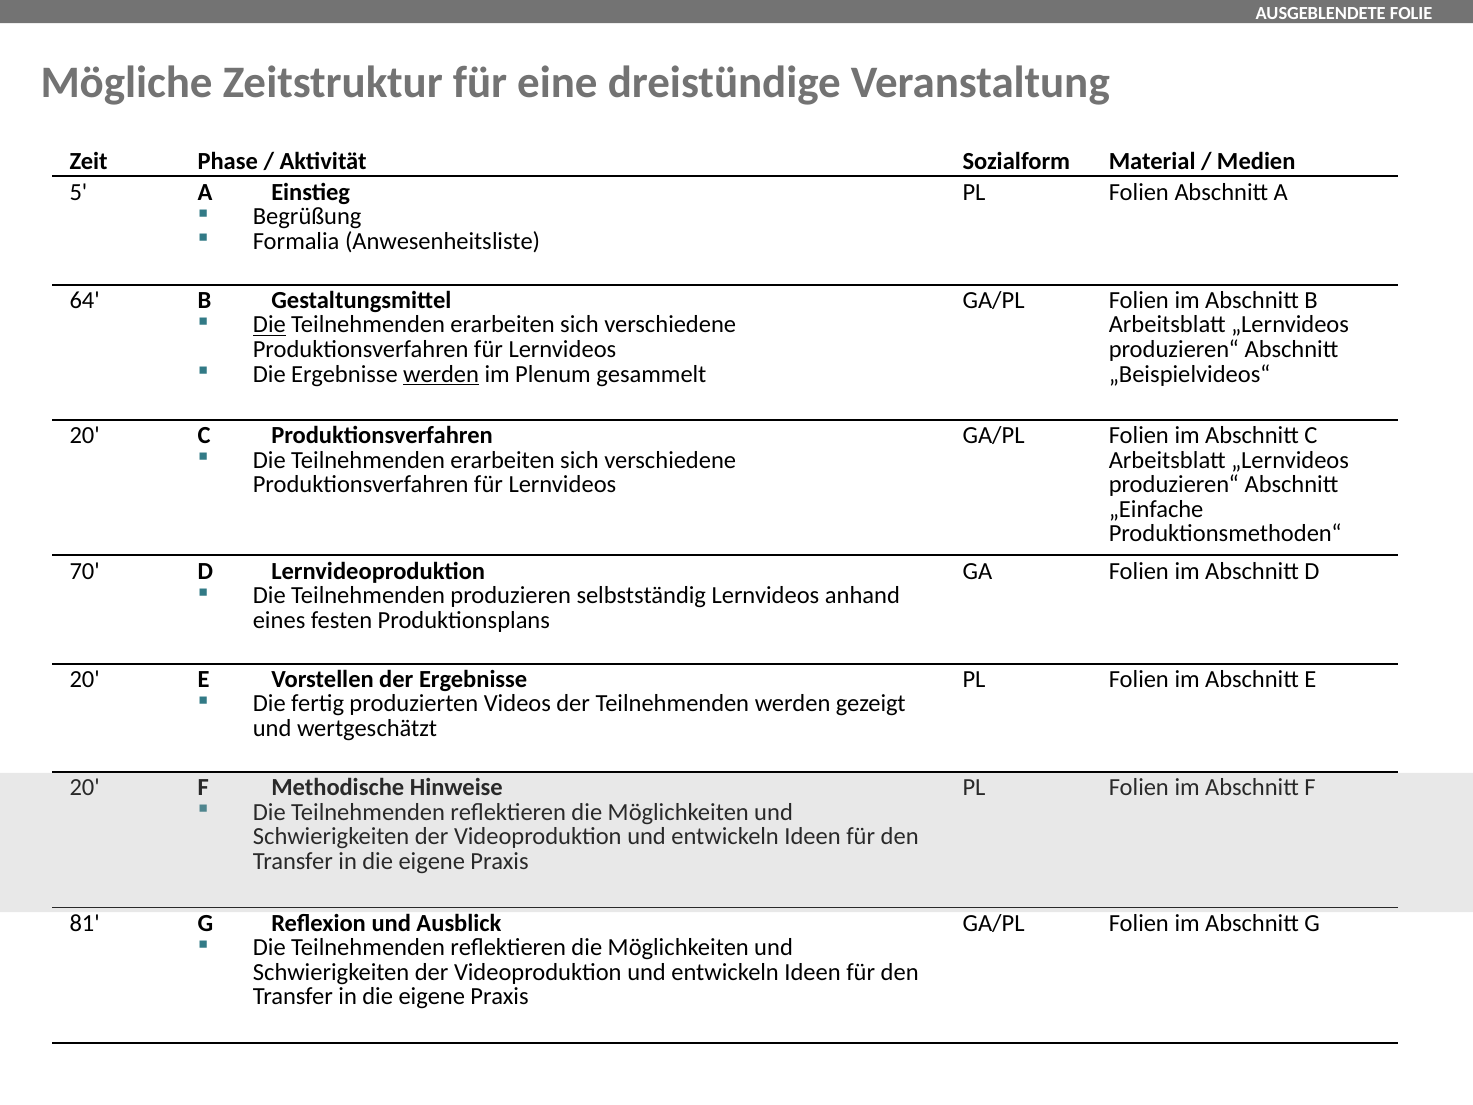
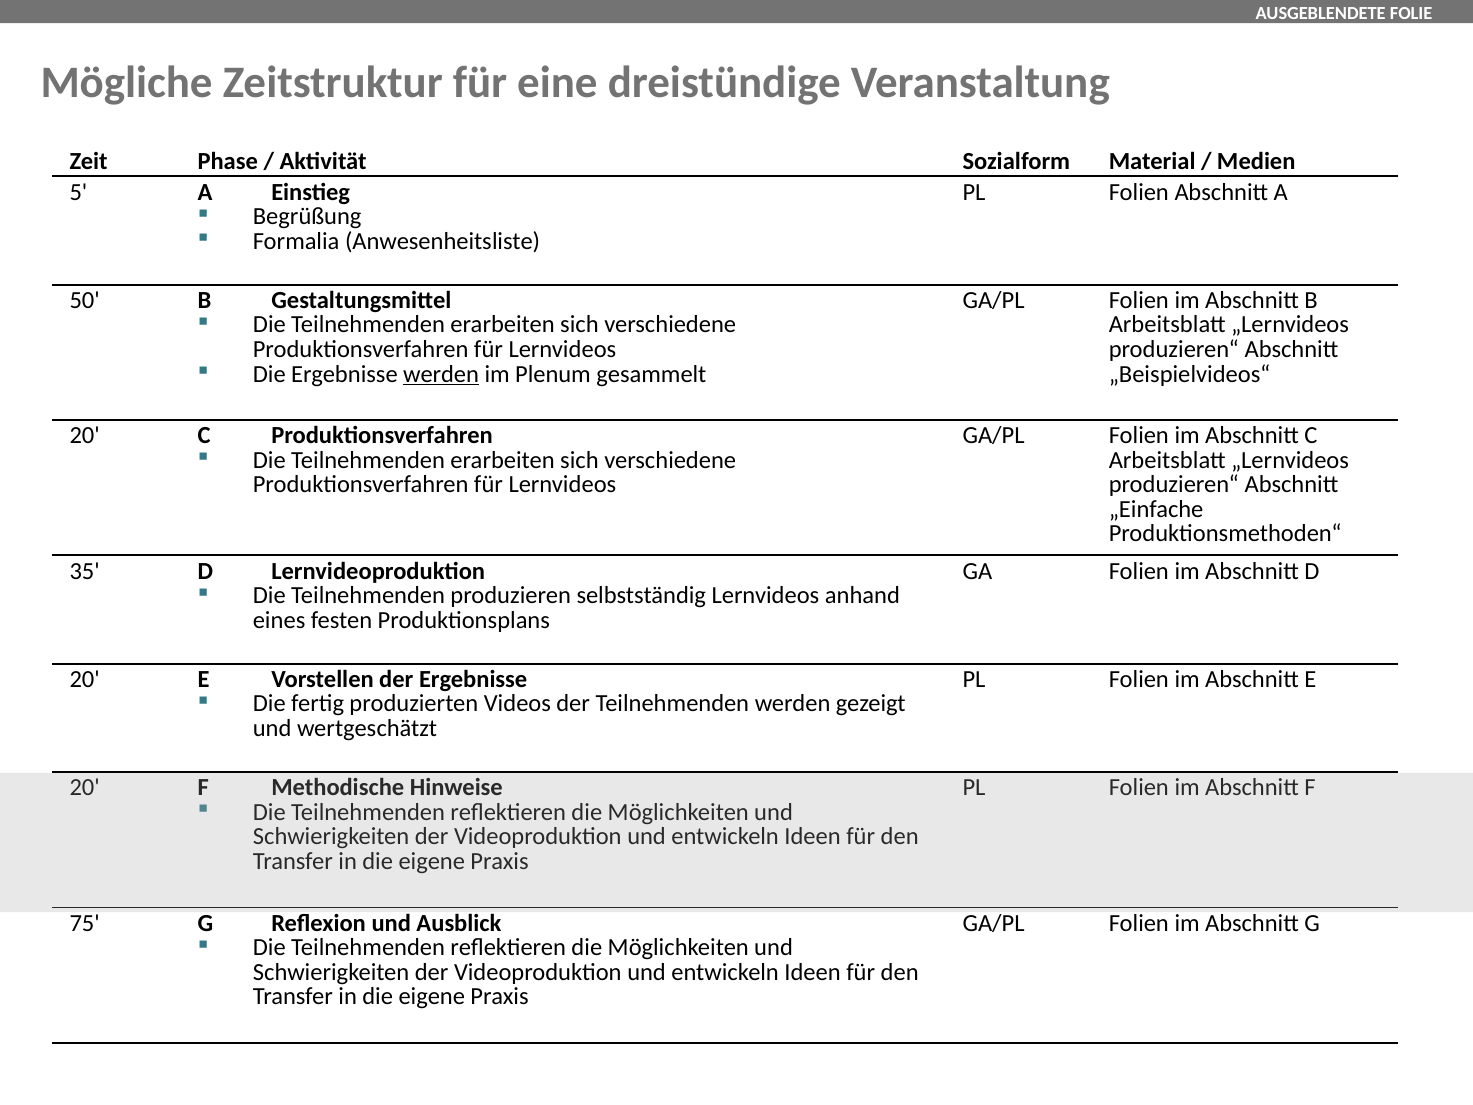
64: 64 -> 50
Die at (269, 325) underline: present -> none
70: 70 -> 35
81: 81 -> 75
